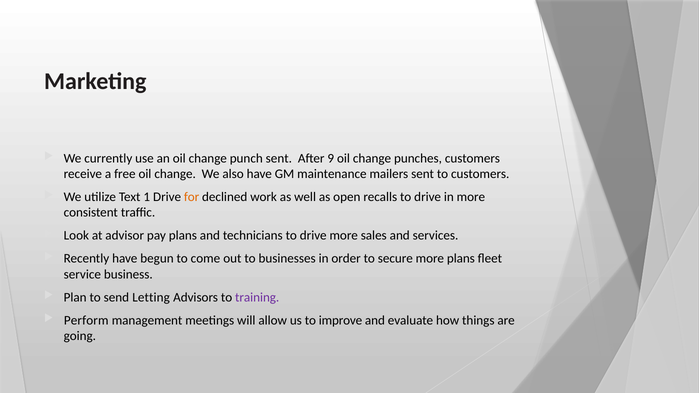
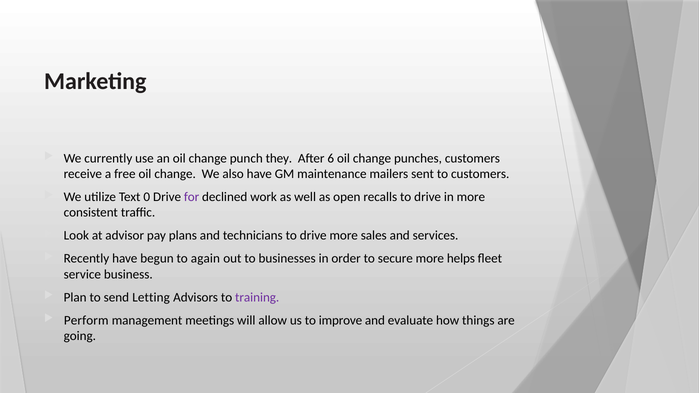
punch sent: sent -> they
9: 9 -> 6
1: 1 -> 0
for colour: orange -> purple
come: come -> again
more plans: plans -> helps
